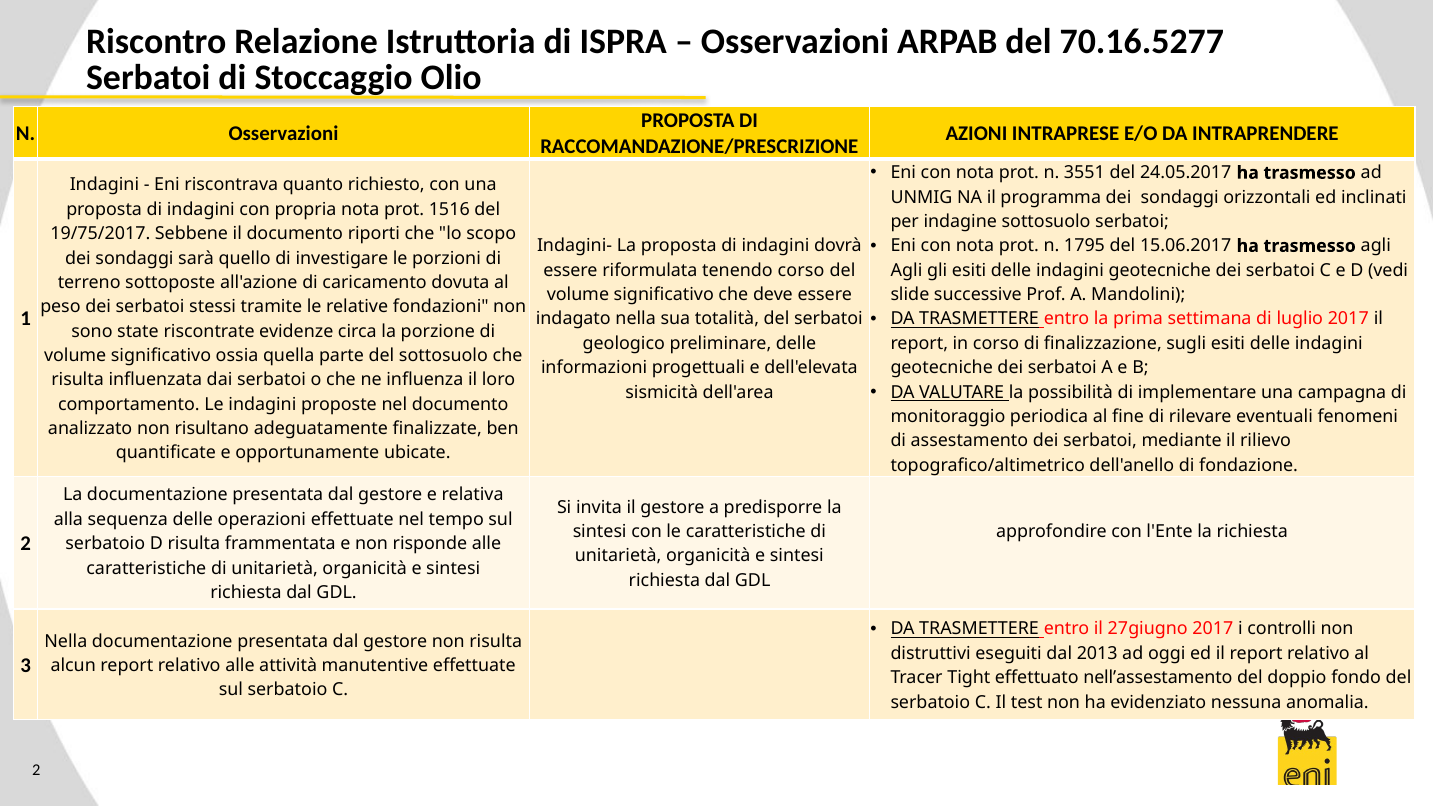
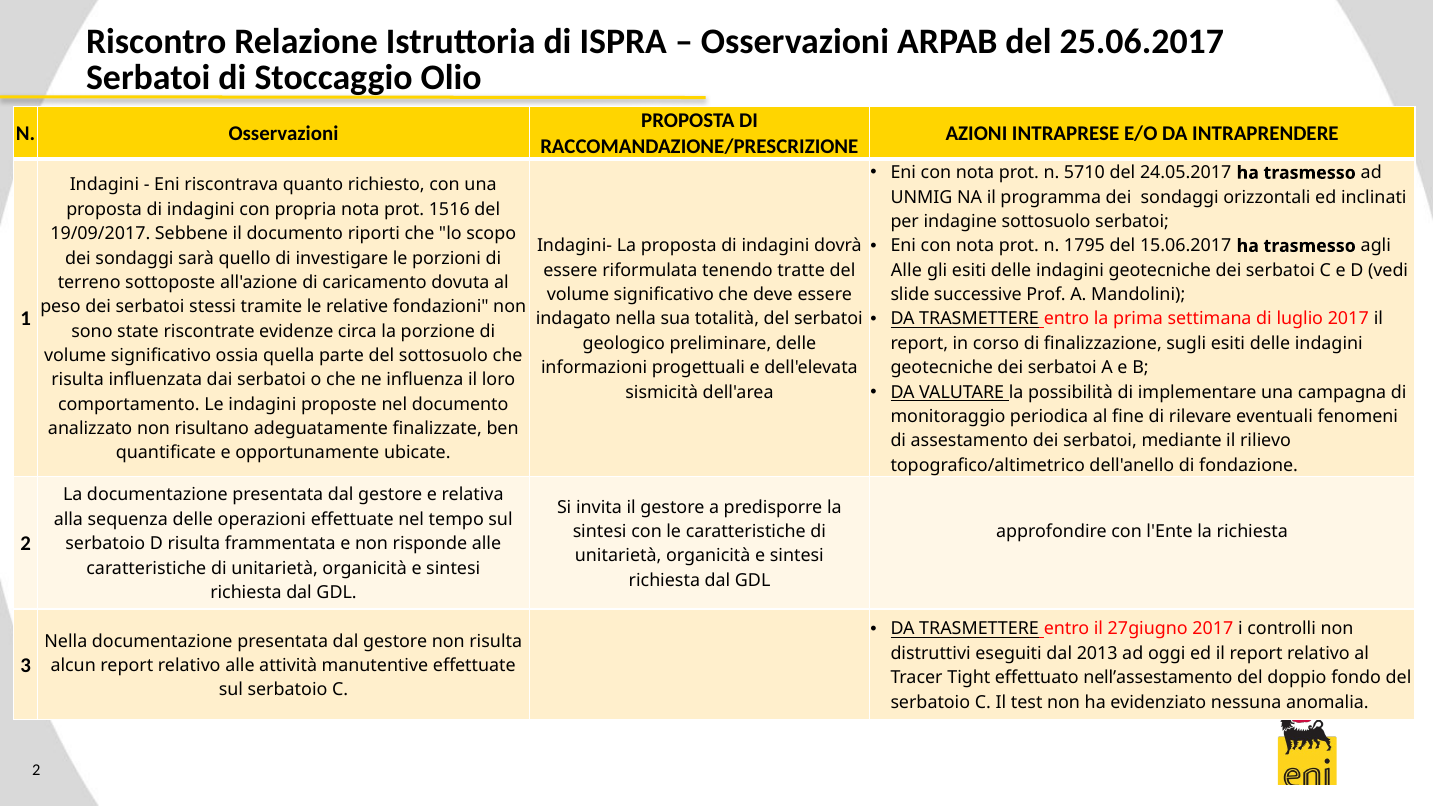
70.16.5277: 70.16.5277 -> 25.06.2017
3551: 3551 -> 5710
19/75/2017: 19/75/2017 -> 19/09/2017
tenendo corso: corso -> tratte
Agli at (906, 270): Agli -> Alle
